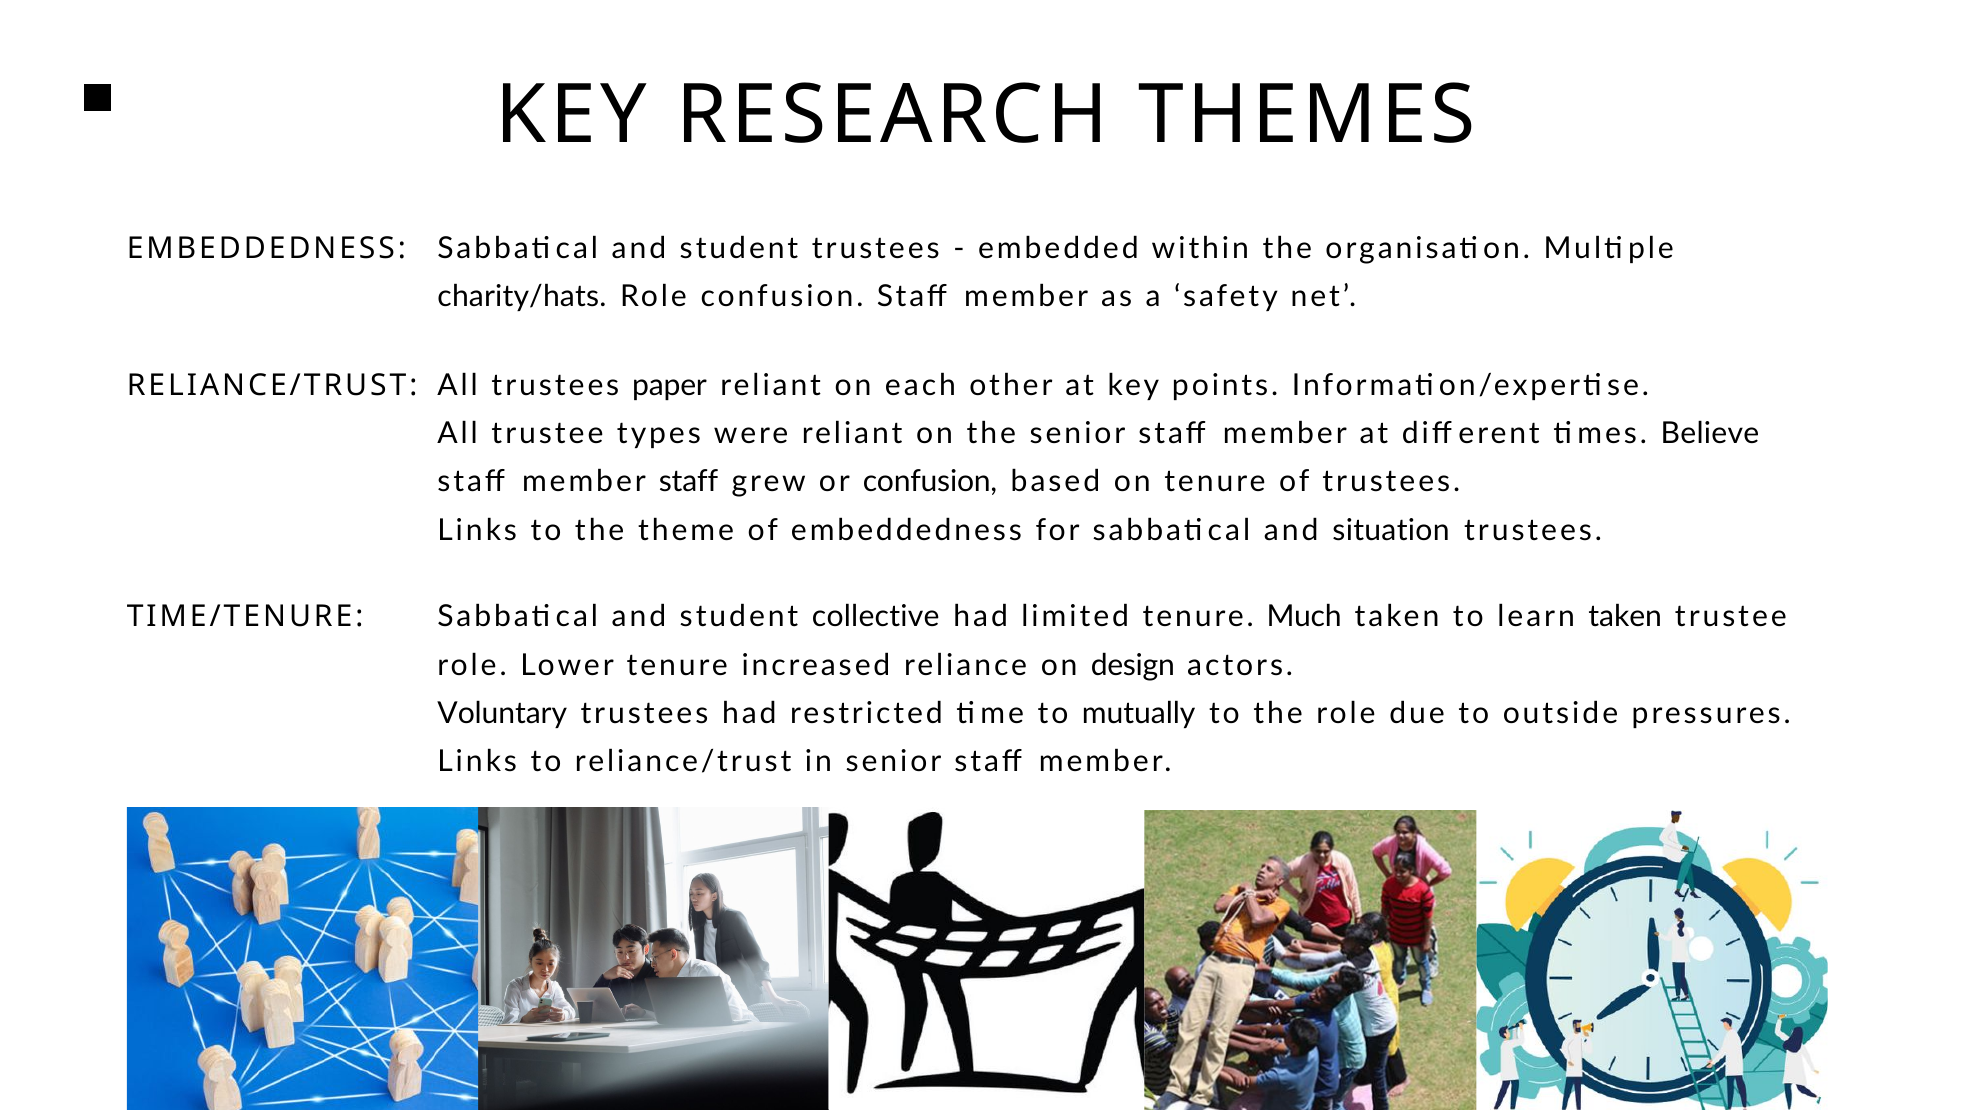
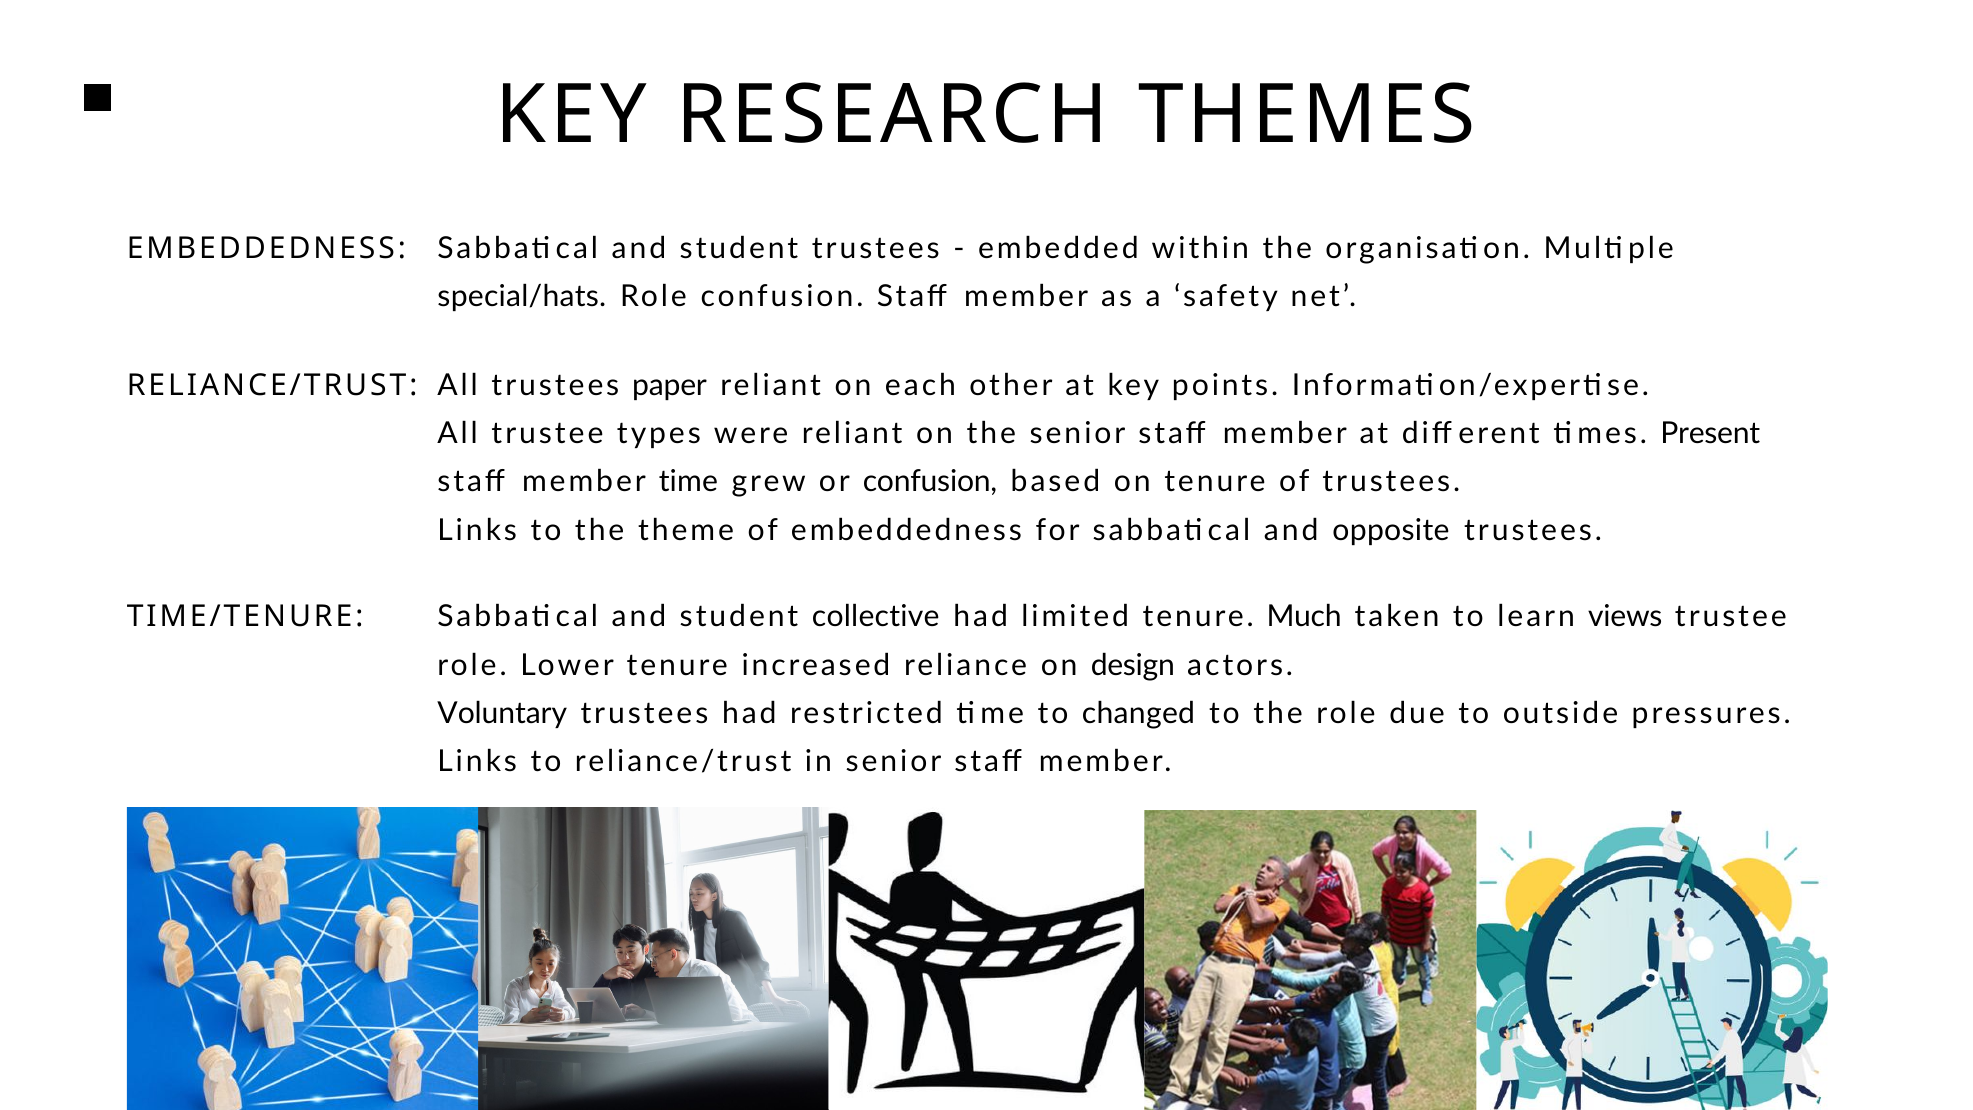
charity/hats: charity/hats -> special/hats
Believe: Believe -> Present
member staff: staff -> time
situation: situation -> opposite
learn taken: taken -> views
mutually: mutually -> changed
